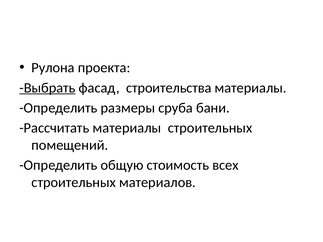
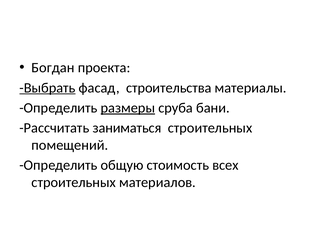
Рулона: Рулона -> Богдан
размеры underline: none -> present
Рассчитать материалы: материалы -> заниматься
